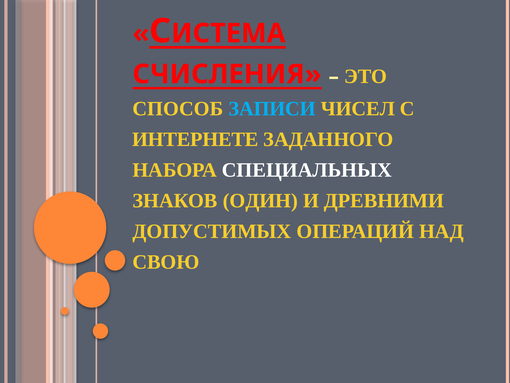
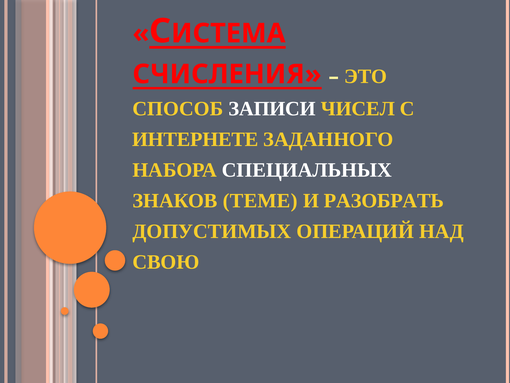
ЗАПИСИ colour: light blue -> white
ОДИН: ОДИН -> ТЕМЕ
ДРЕВНИМИ: ДРЕВНИМИ -> РАЗОБРАТЬ
